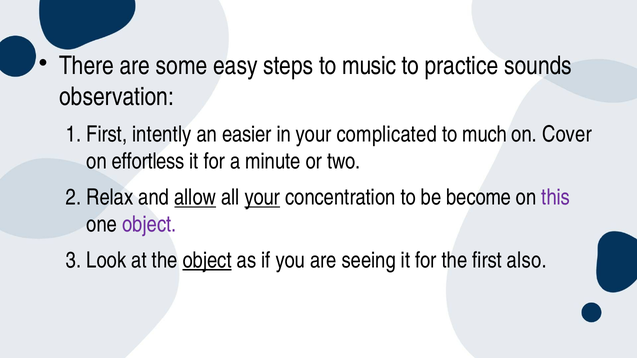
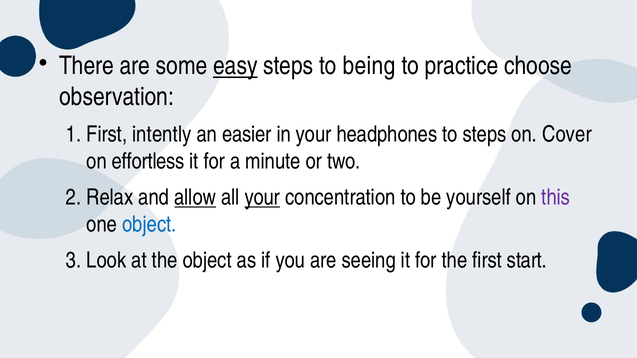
easy underline: none -> present
music: music -> being
sounds: sounds -> choose
complicated: complicated -> headphones
to much: much -> steps
become: become -> yourself
object at (149, 224) colour: purple -> blue
object at (207, 260) underline: present -> none
also: also -> start
